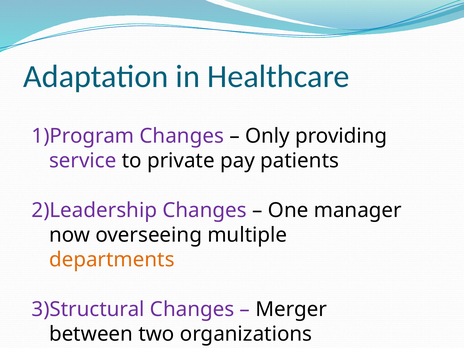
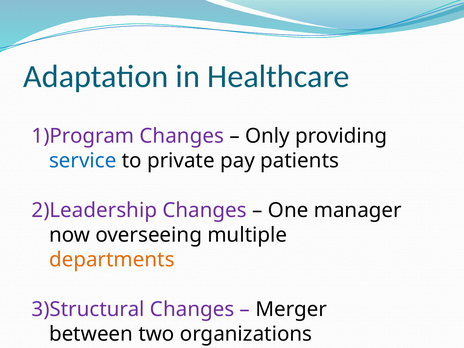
service colour: purple -> blue
